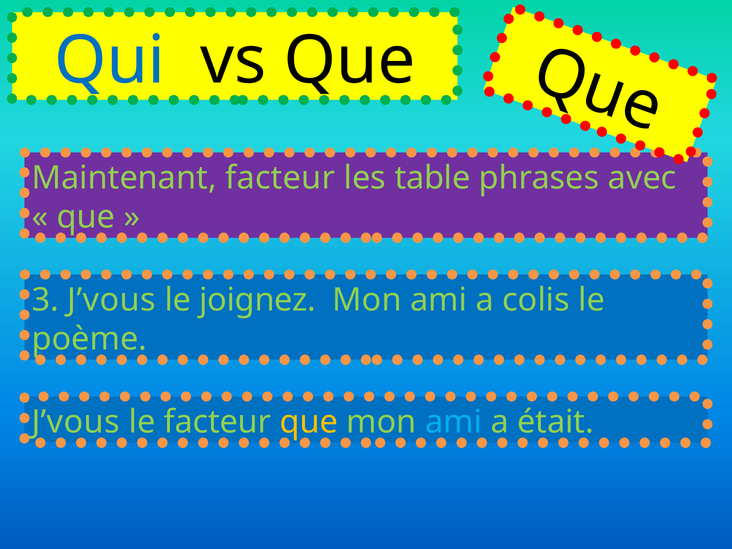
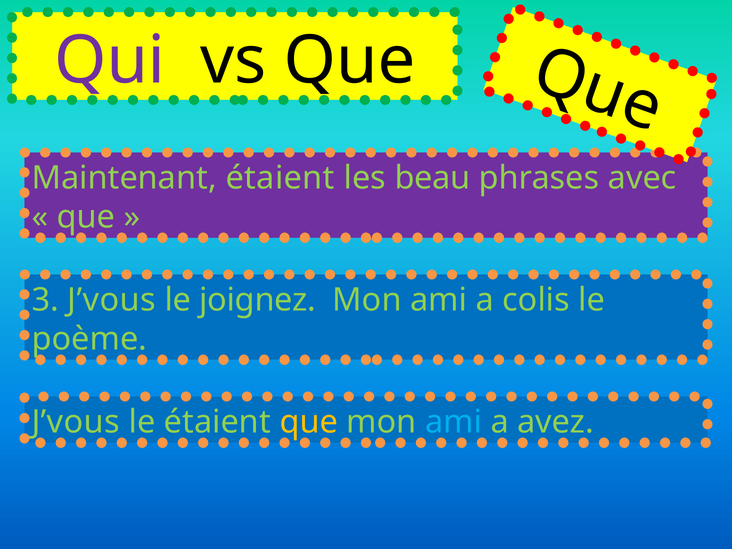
Qui colour: blue -> purple
Maintenant facteur: facteur -> étaient
table: table -> beau
le facteur: facteur -> étaient
était: était -> avez
